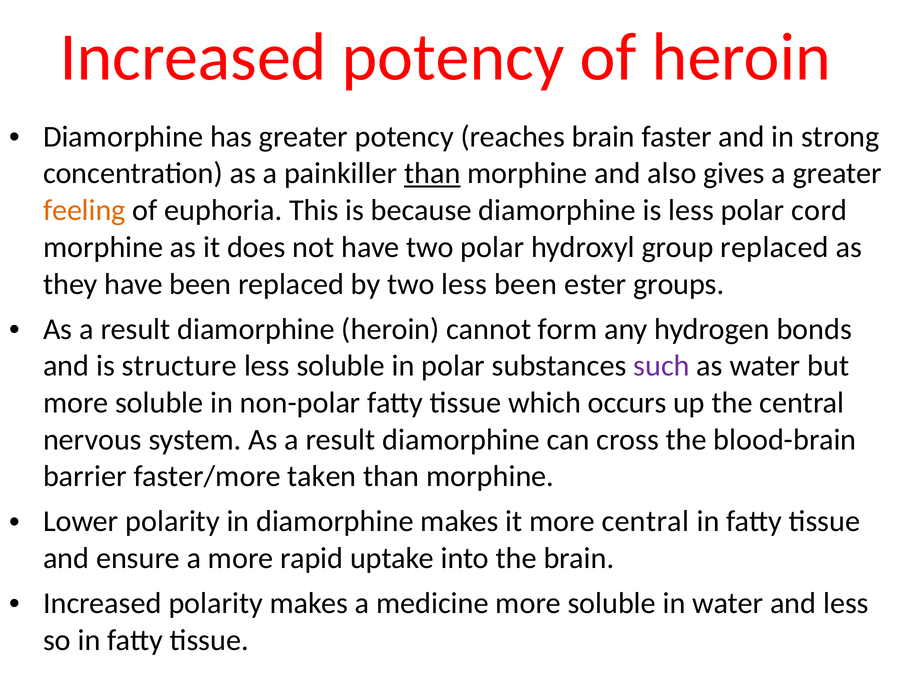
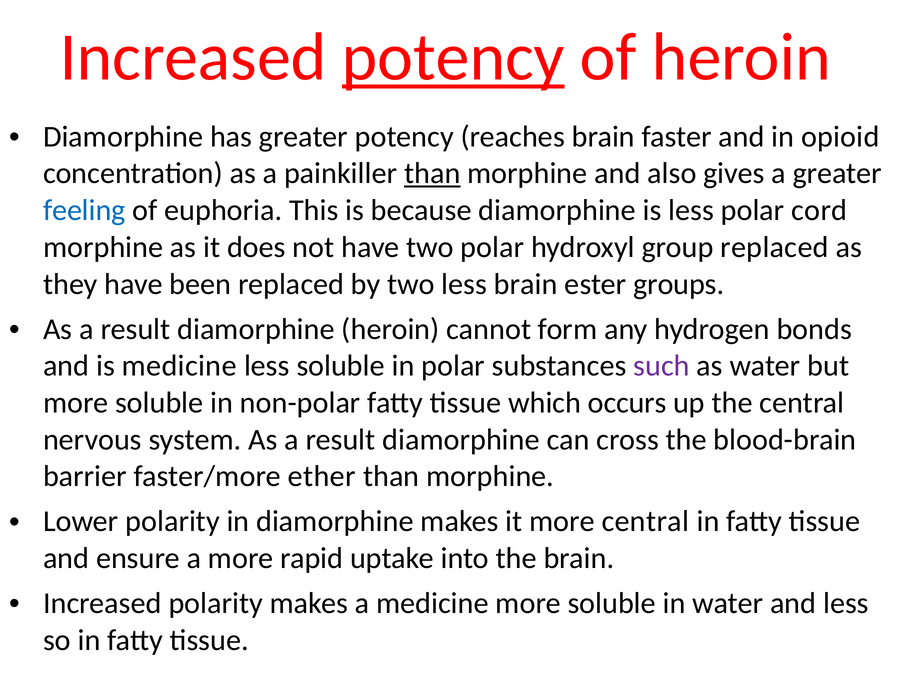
potency at (453, 57) underline: none -> present
strong: strong -> opioid
feeling colour: orange -> blue
less been: been -> brain
is structure: structure -> medicine
taken: taken -> ether
